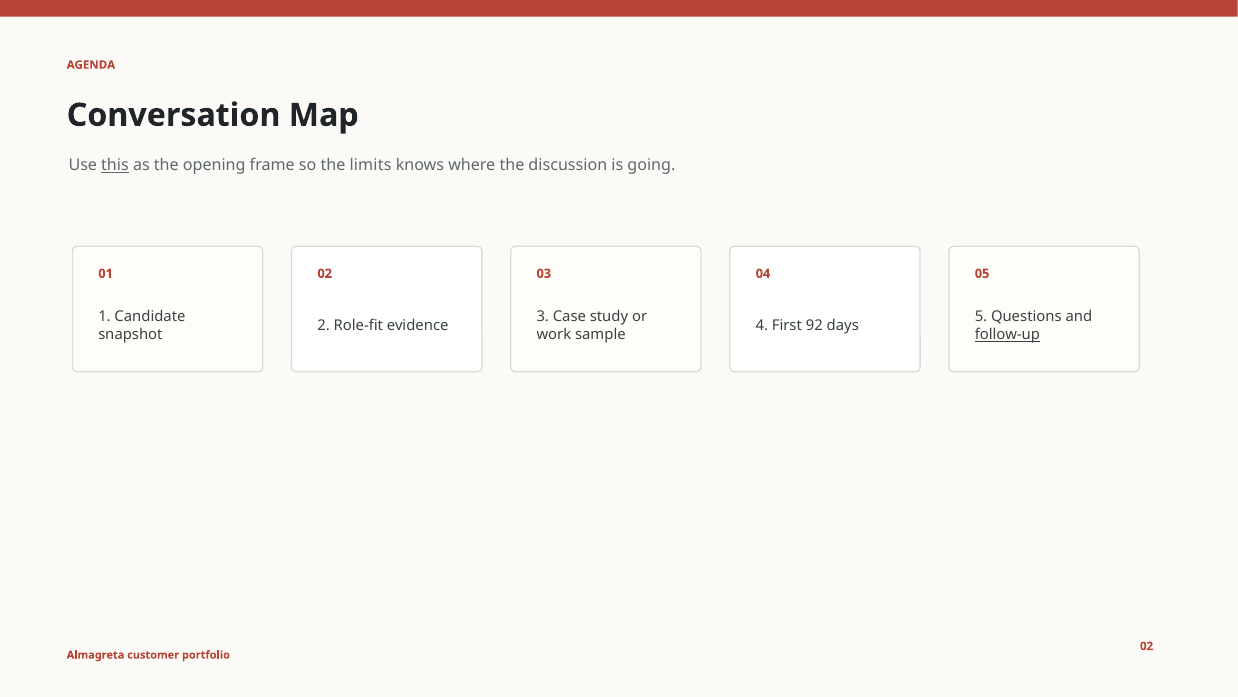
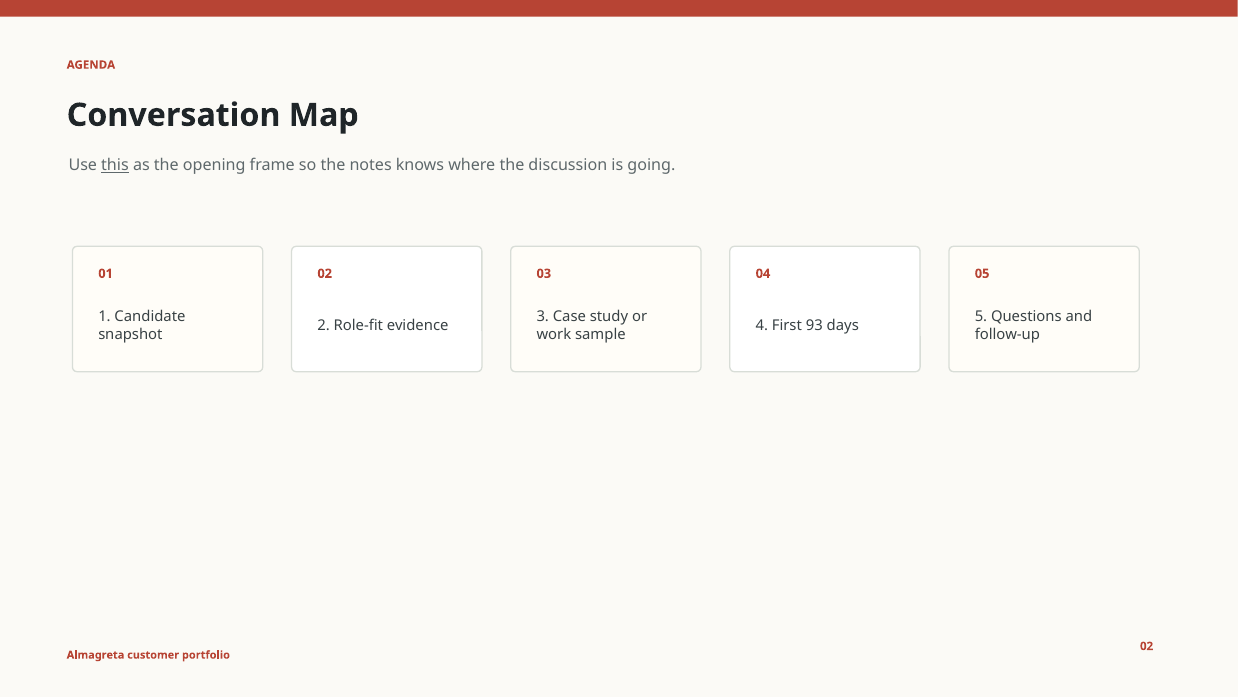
limits: limits -> notes
92: 92 -> 93
follow-up underline: present -> none
